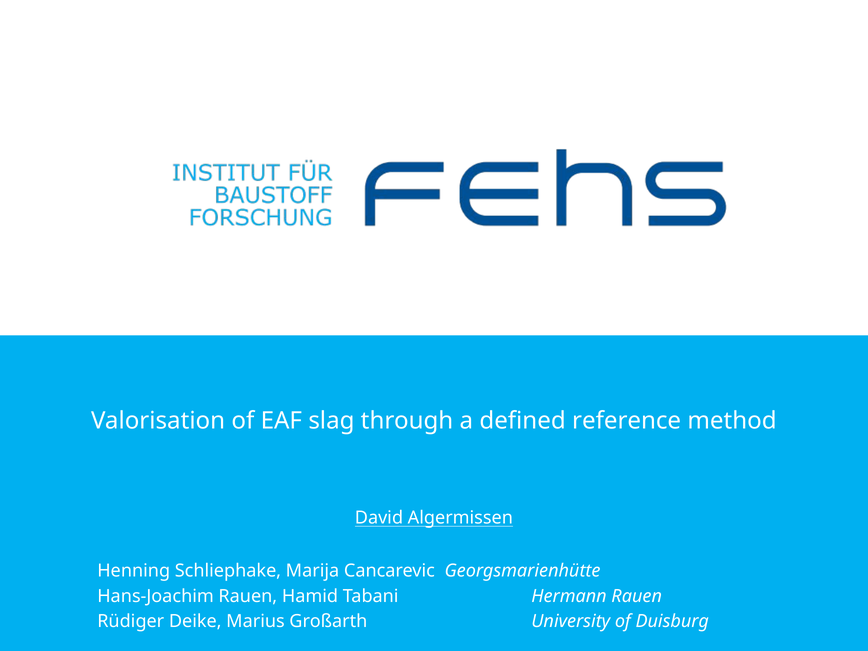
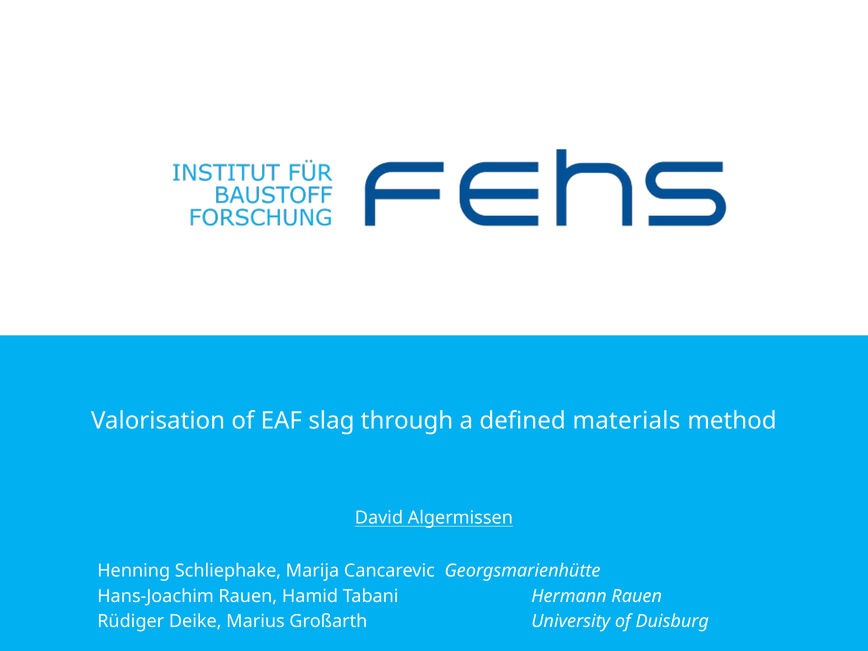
reference: reference -> materials
